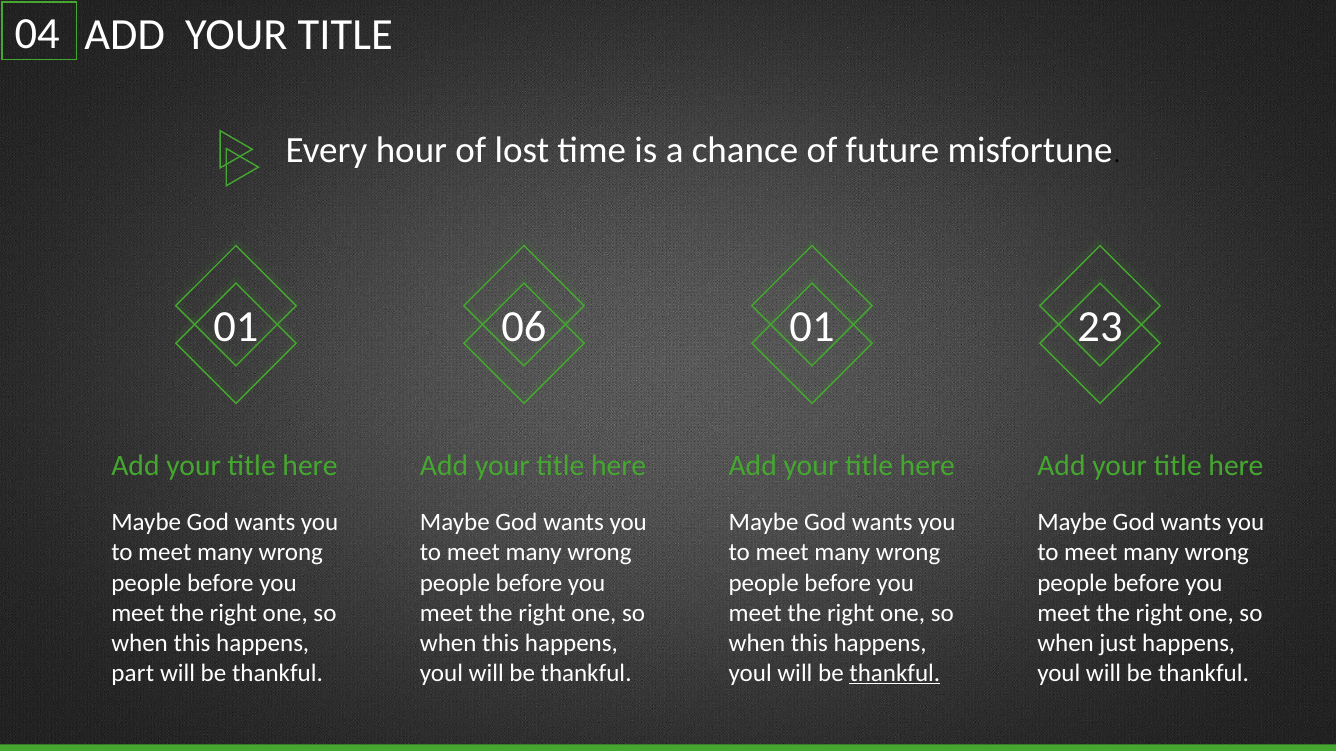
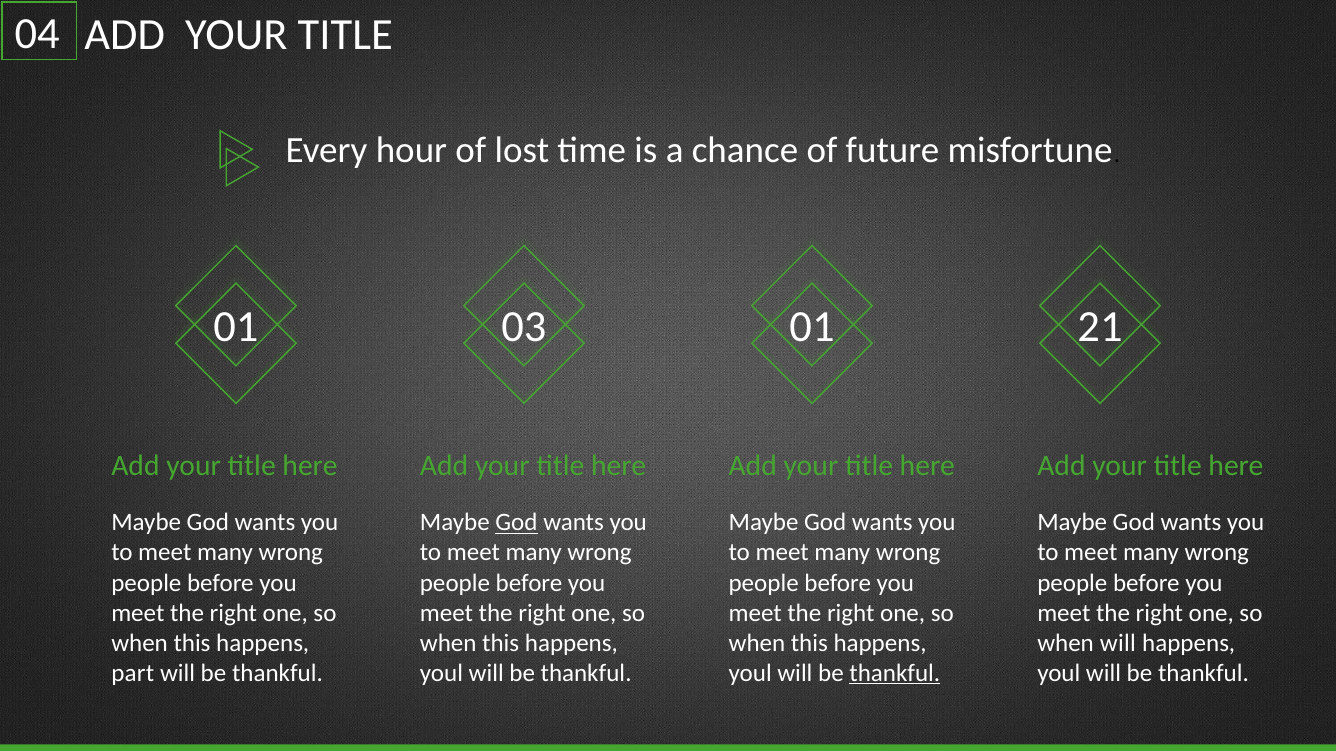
06: 06 -> 03
23: 23 -> 21
God at (516, 523) underline: none -> present
when just: just -> will
